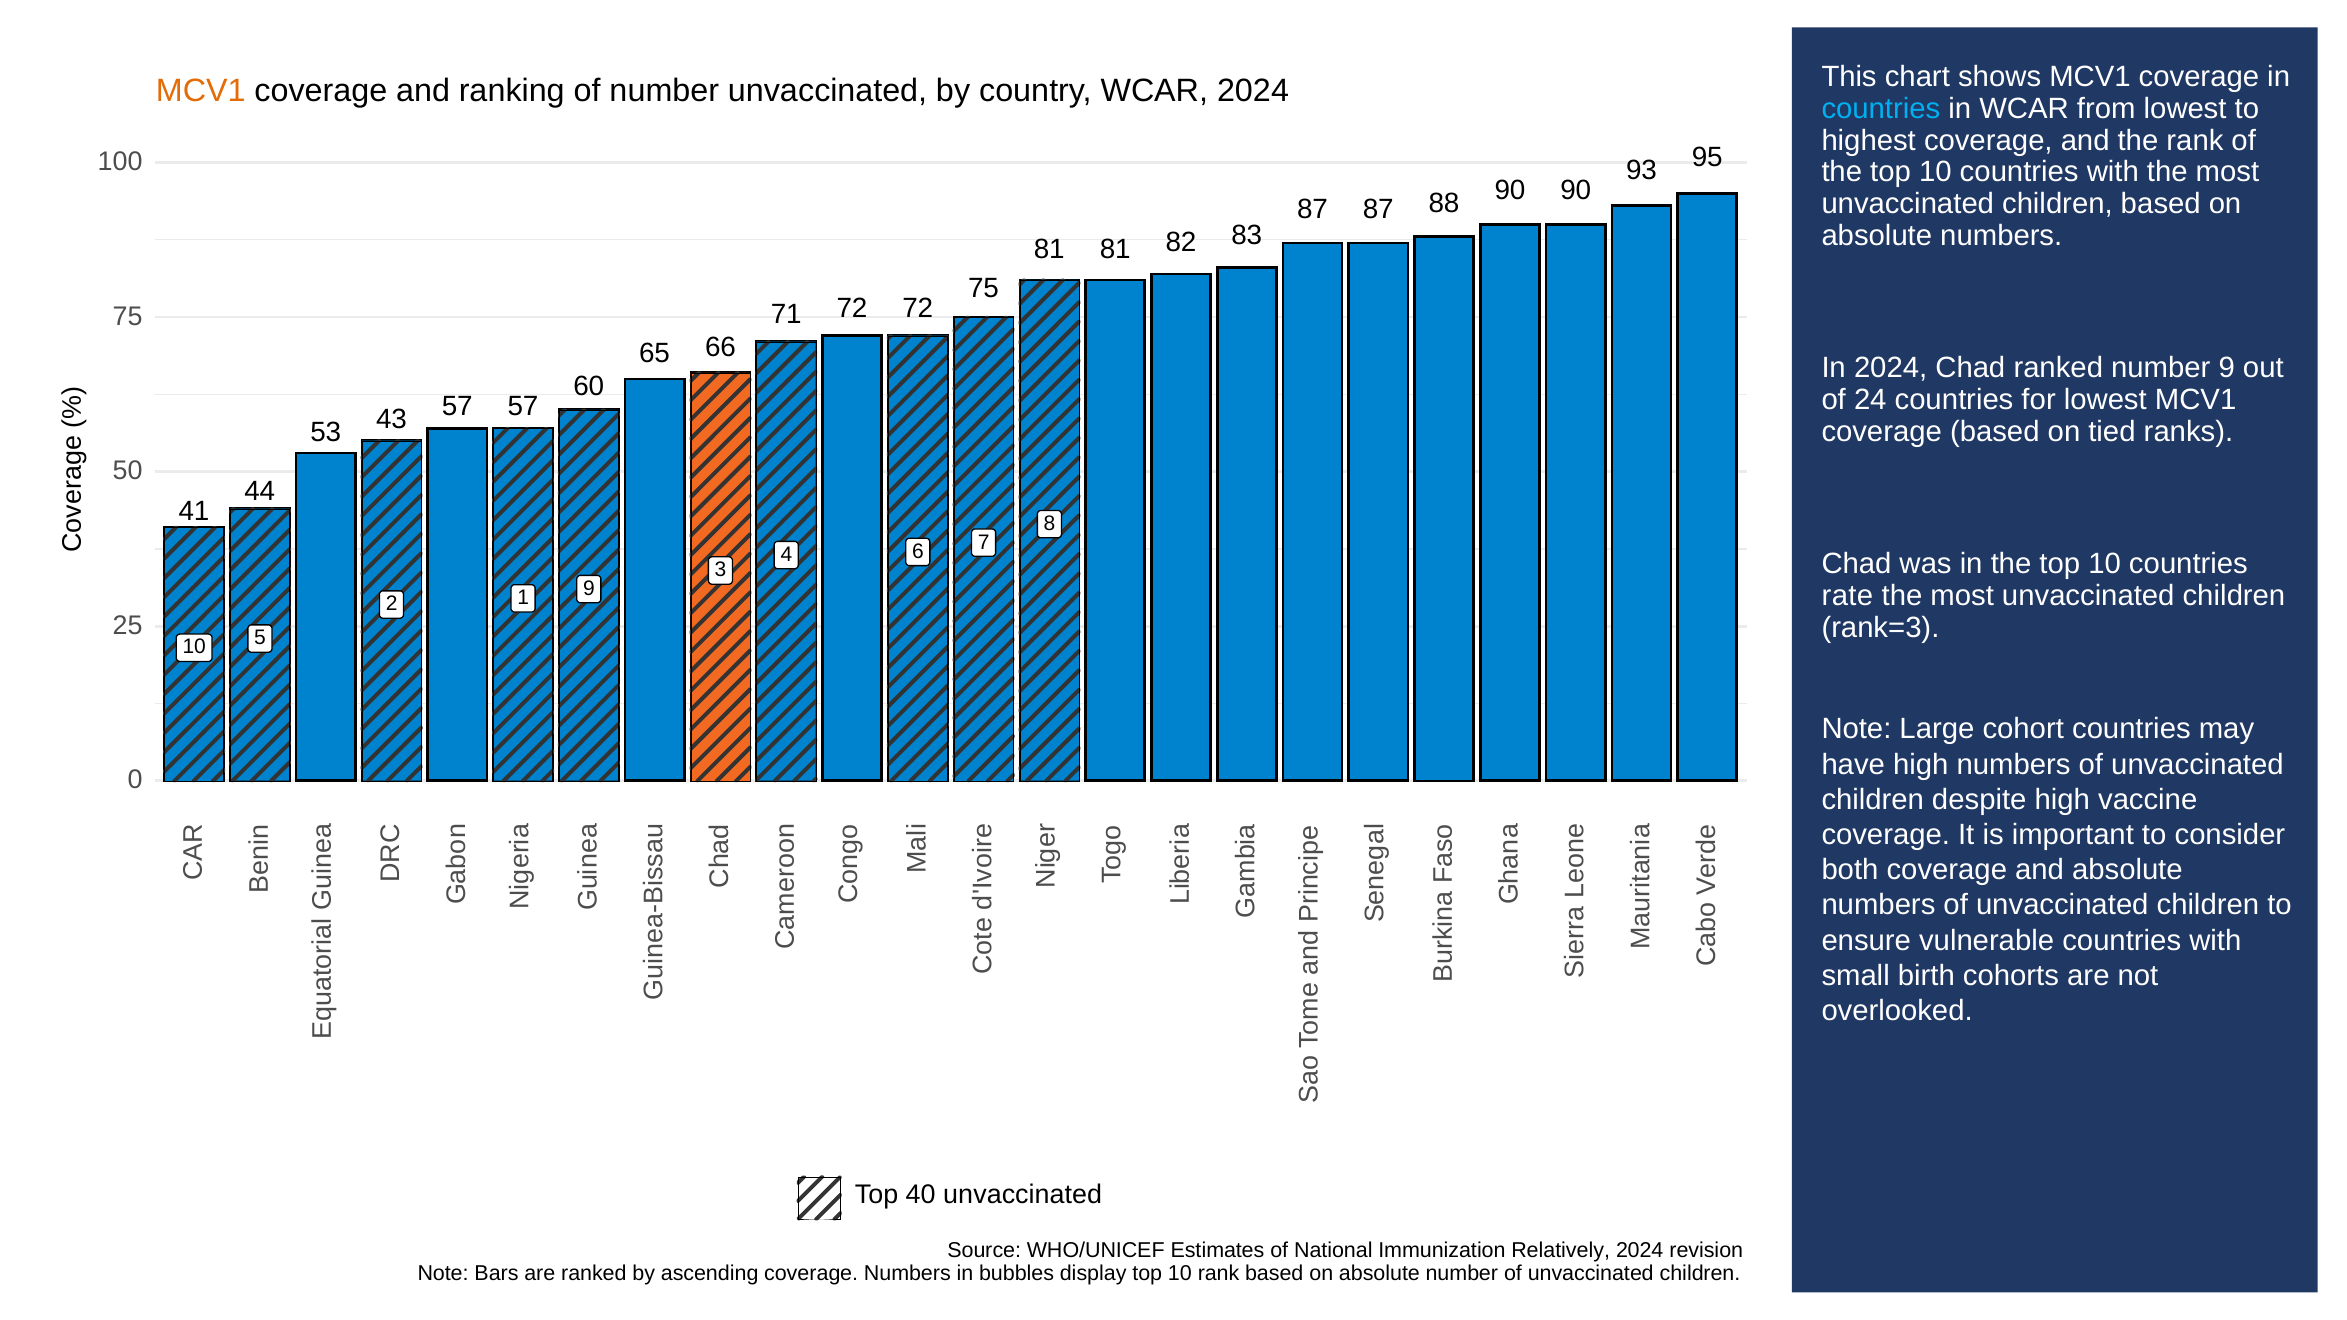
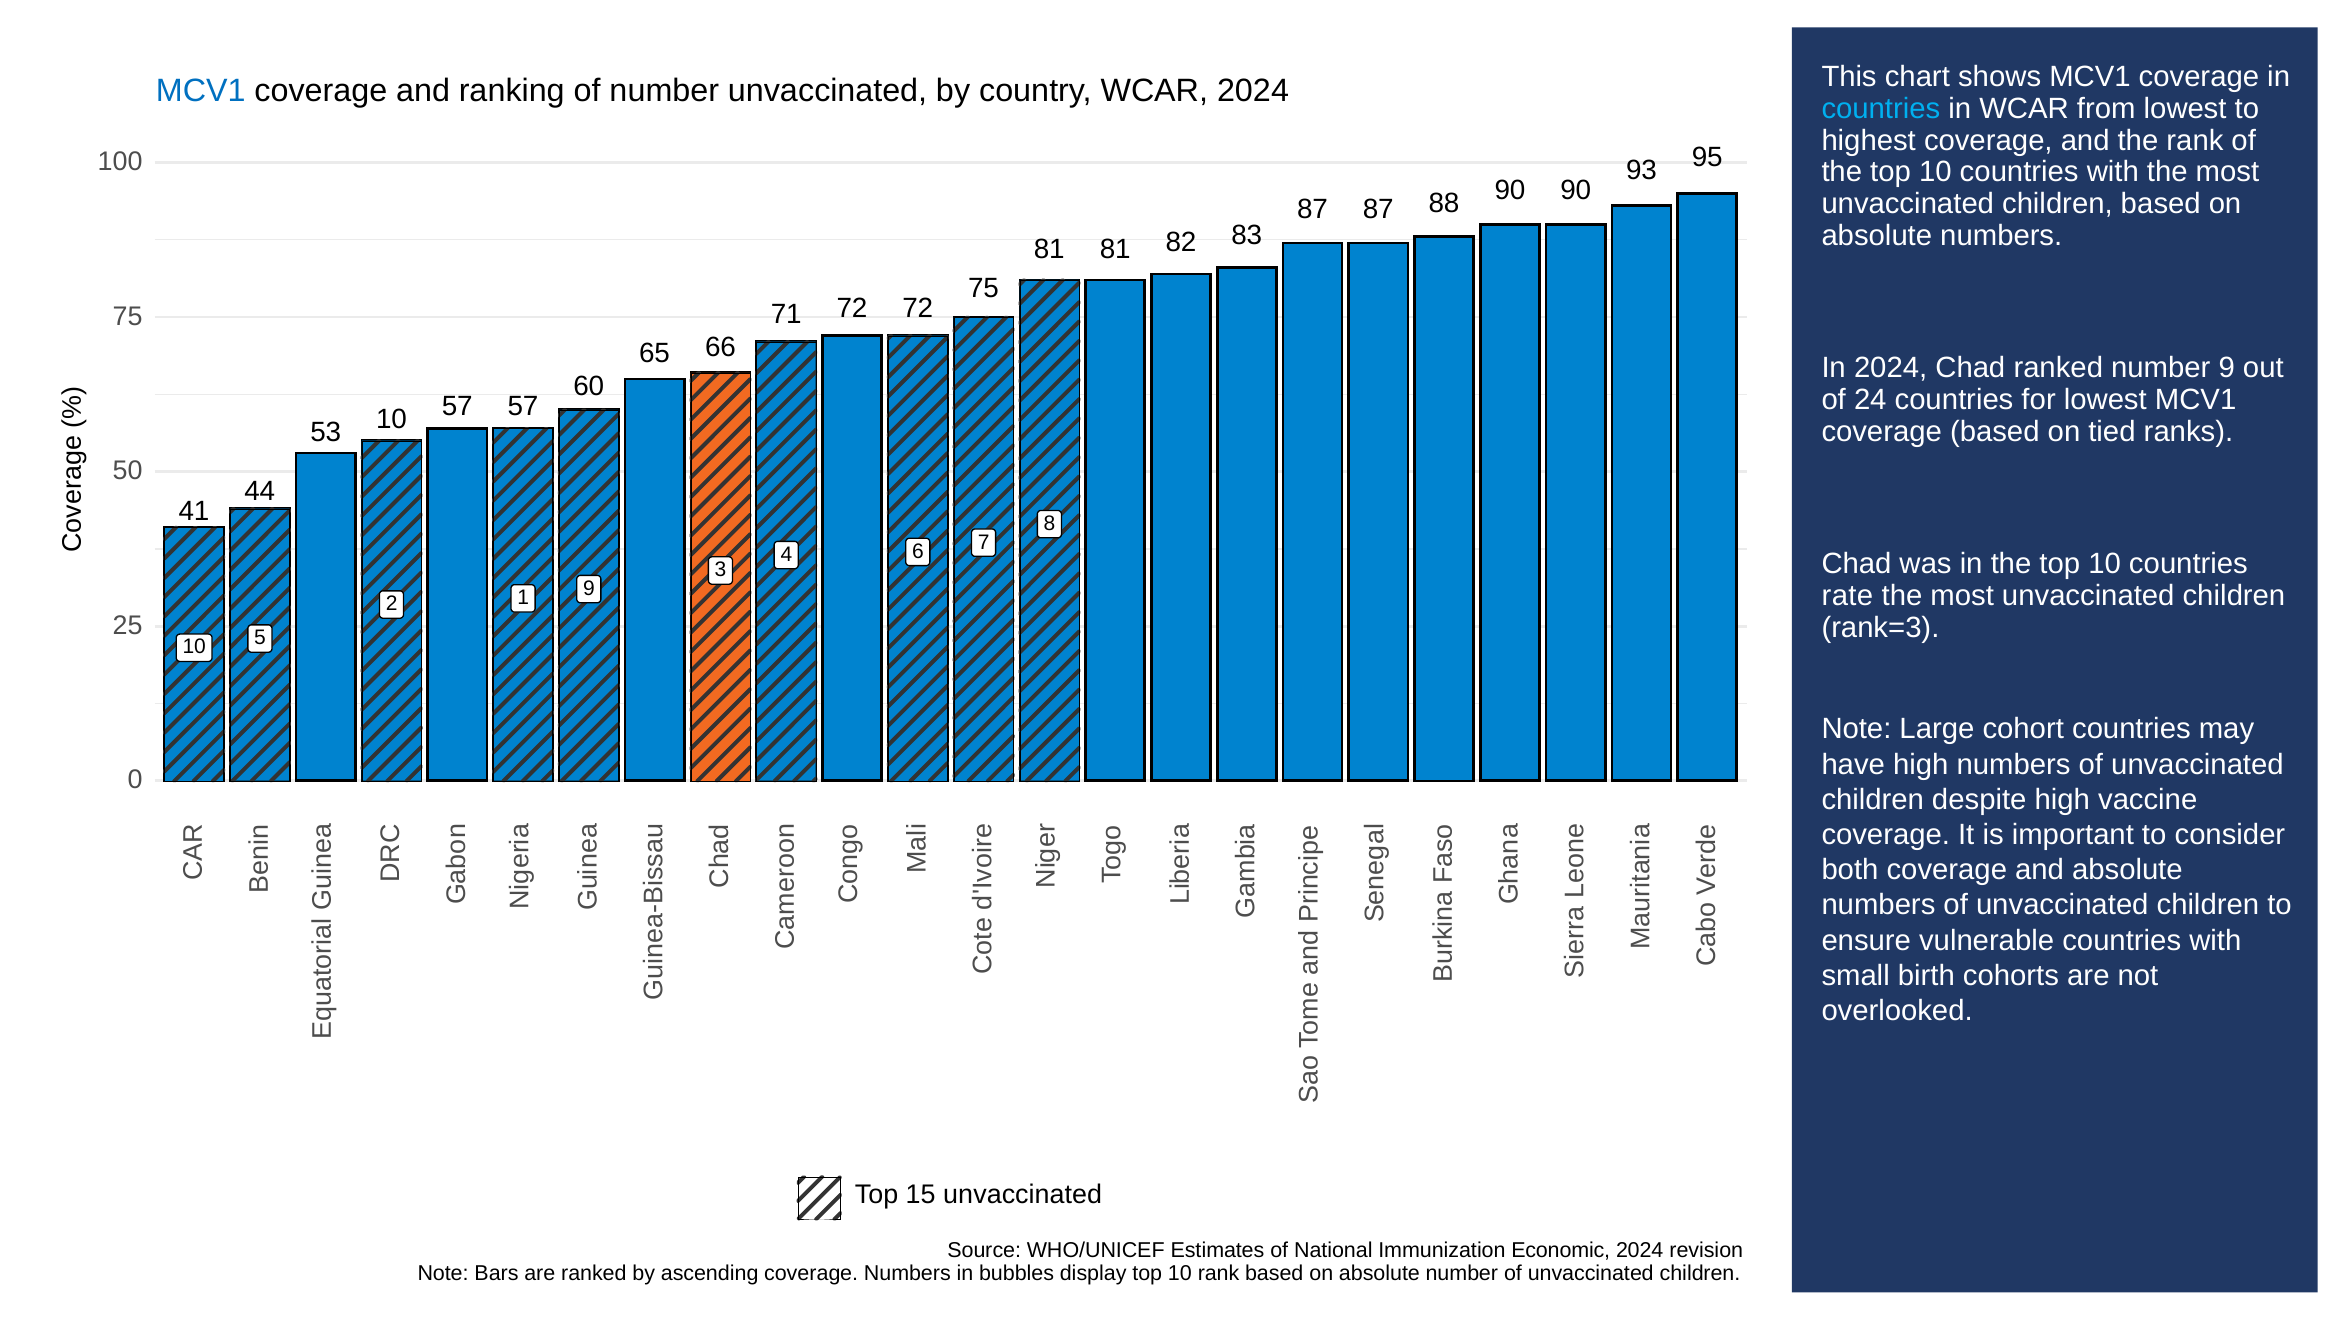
MCV1 at (201, 91) colour: orange -> blue
53 43: 43 -> 10
40: 40 -> 15
Relatively: Relatively -> Economic
